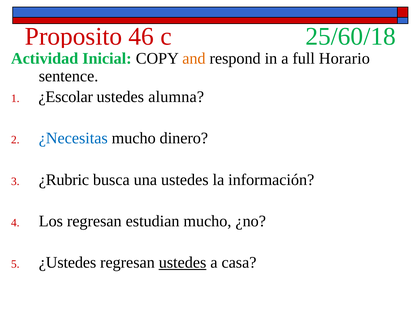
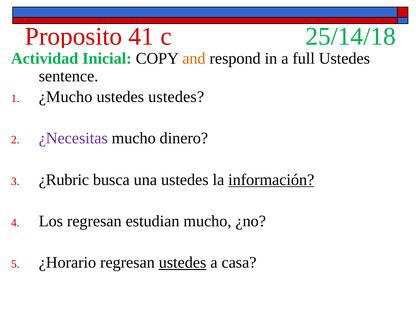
46: 46 -> 41
25/60/18: 25/60/18 -> 25/14/18
full Horario: Horario -> Ustedes
¿Escolar: ¿Escolar -> ¿Mucho
ustedes alumna: alumna -> ustedes
¿Necesitas colour: blue -> purple
información underline: none -> present
¿Ustedes: ¿Ustedes -> ¿Horario
